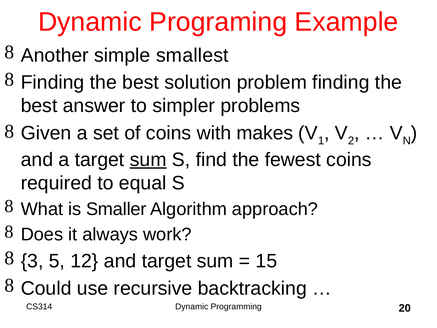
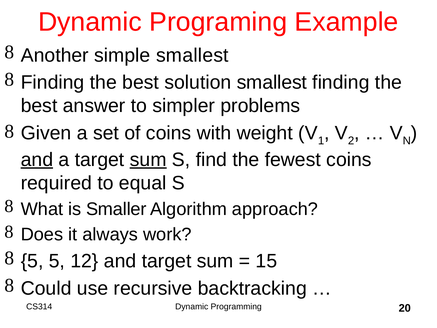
solution problem: problem -> smallest
makes: makes -> weight
and at (37, 159) underline: none -> present
3 at (32, 261): 3 -> 5
